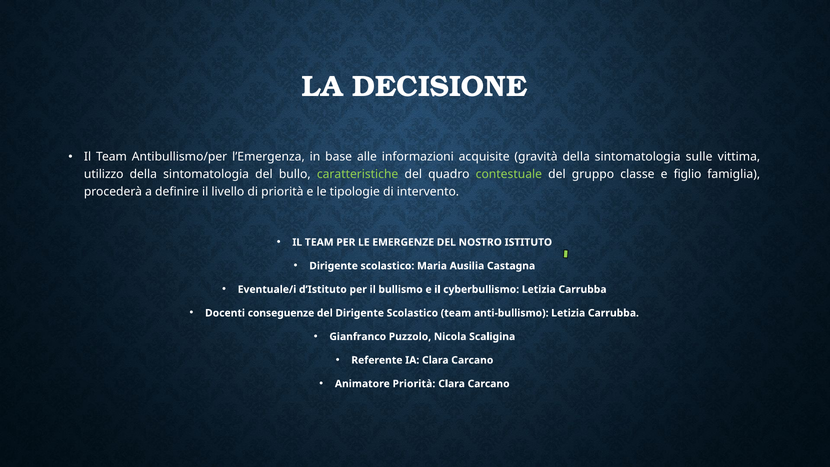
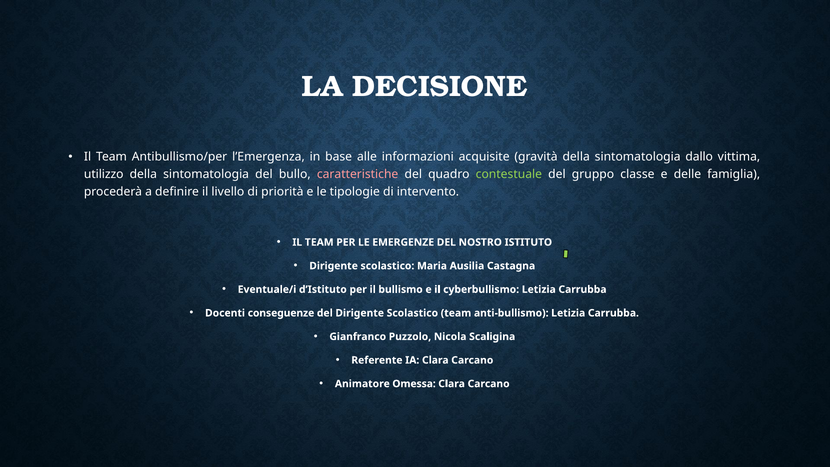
sulle: sulle -> dallo
caratteristiche colour: light green -> pink
figlio: figlio -> delle
Animatore Priorità: Priorità -> Omessa
